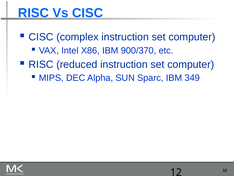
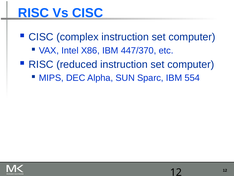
900/370: 900/370 -> 447/370
349: 349 -> 554
